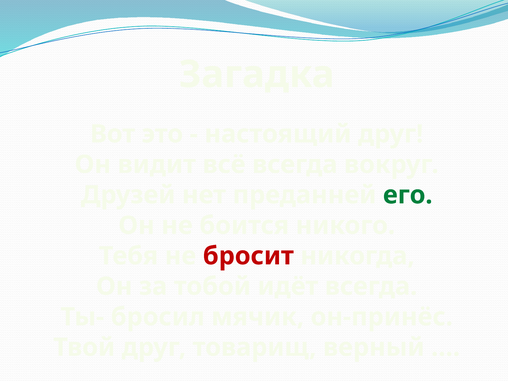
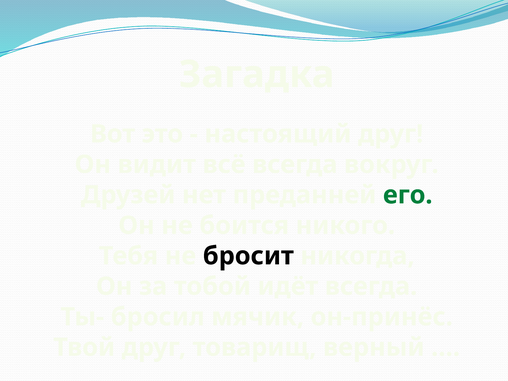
бросит colour: red -> black
